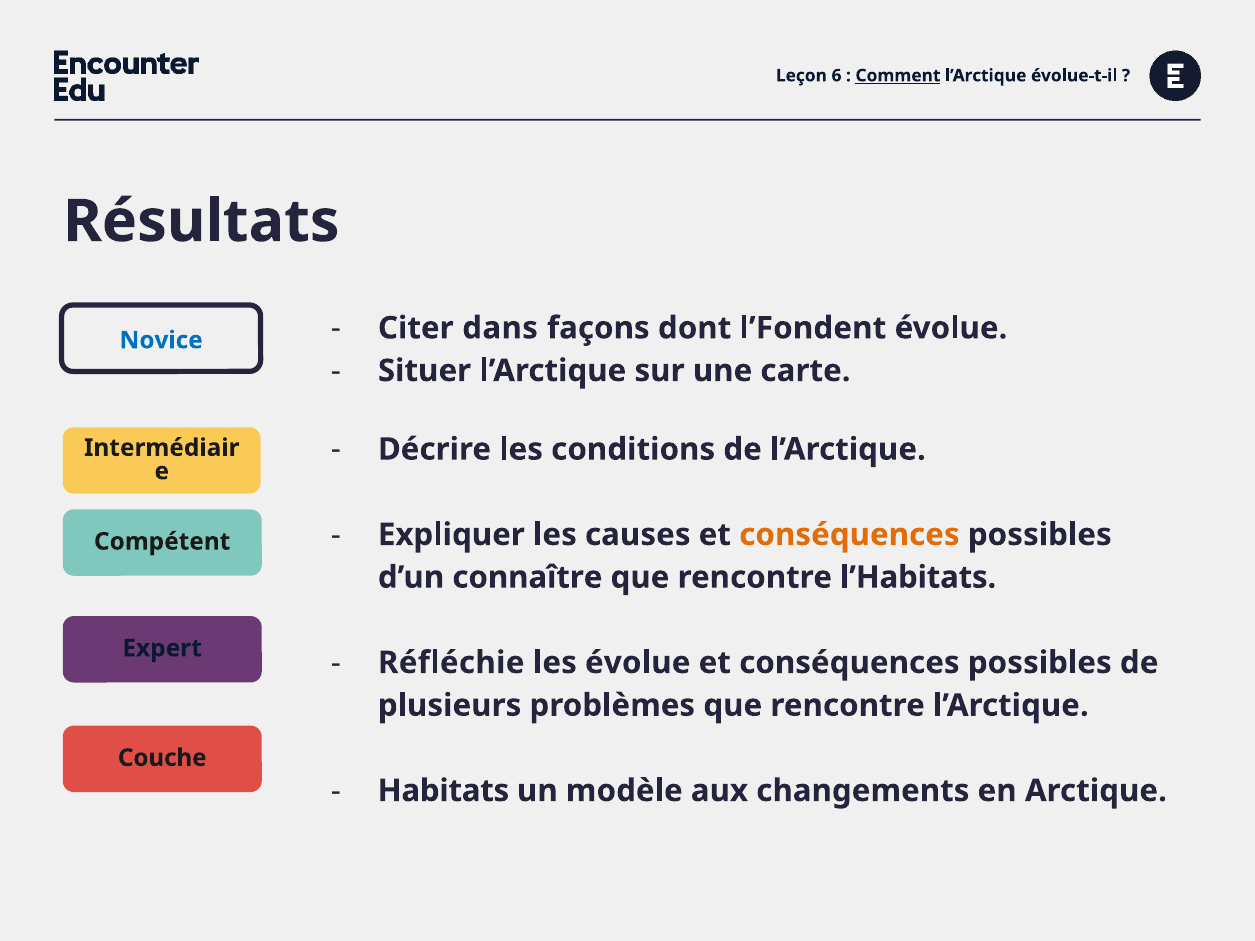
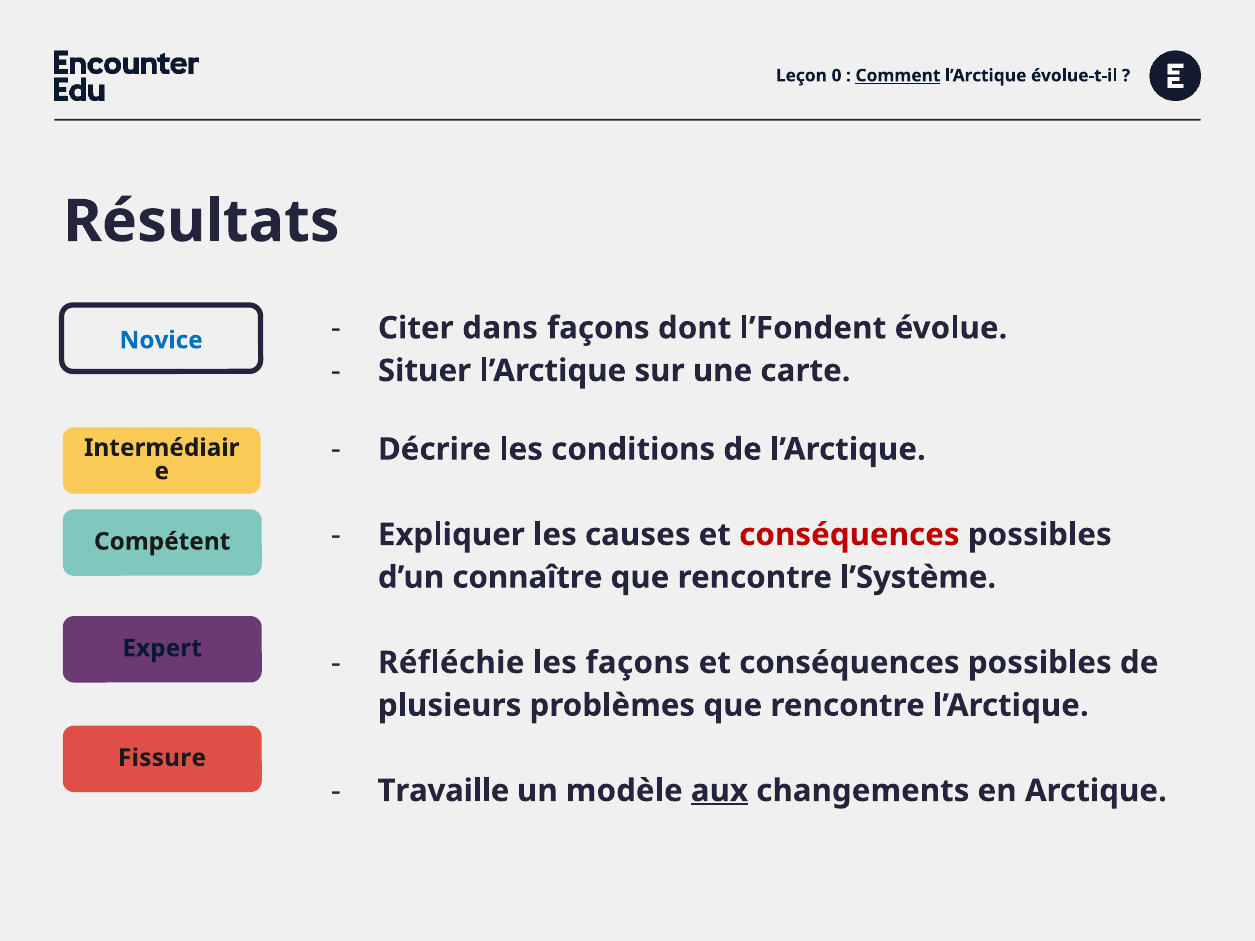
6: 6 -> 0
conséquences at (849, 535) colour: orange -> red
l’Habitats: l’Habitats -> l’Système
les évolue: évolue -> façons
Couche: Couche -> Fissure
Habitats: Habitats -> Travaille
aux underline: none -> present
